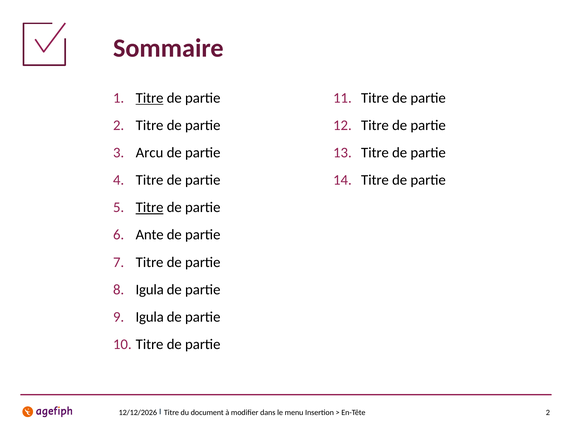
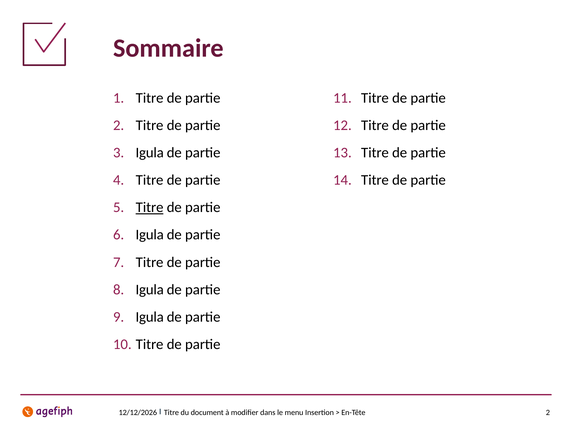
Titre at (150, 98) underline: present -> none
Arcu at (150, 153): Arcu -> Igula
Ante at (150, 235): Ante -> Igula
